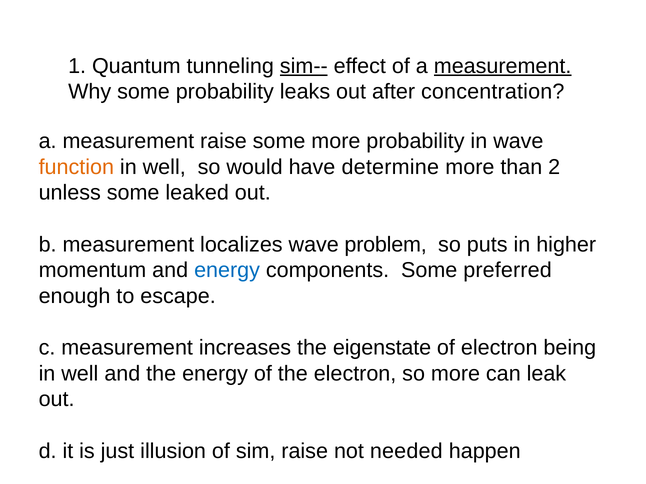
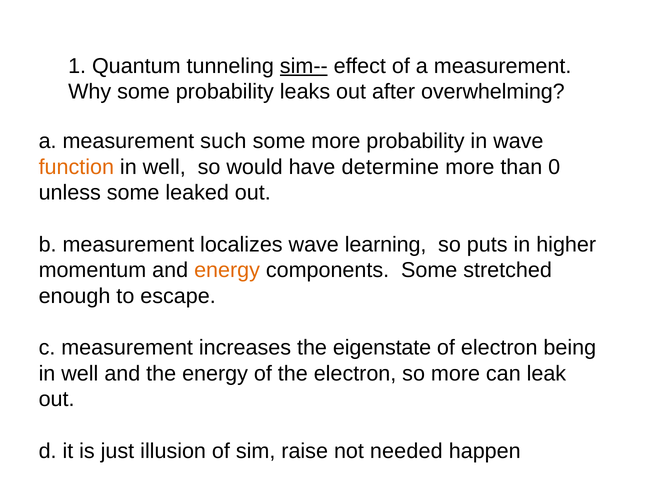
measurement at (503, 66) underline: present -> none
concentration: concentration -> overwhelming
measurement raise: raise -> such
2: 2 -> 0
problem: problem -> learning
energy at (227, 271) colour: blue -> orange
preferred: preferred -> stretched
